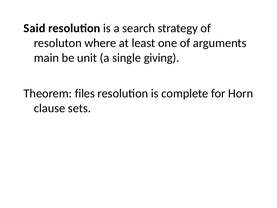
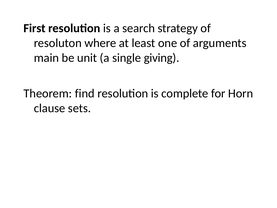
Said: Said -> First
files: files -> find
